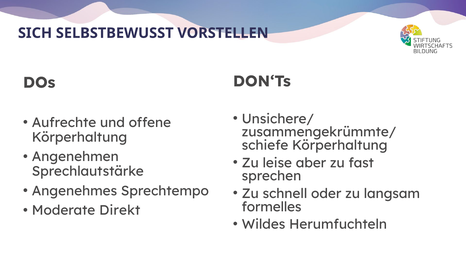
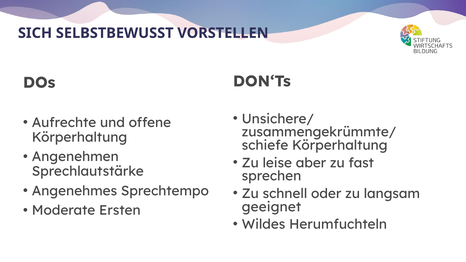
formelles: formelles -> geeignet
Direkt: Direkt -> Ersten
